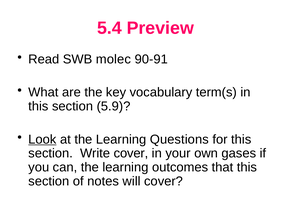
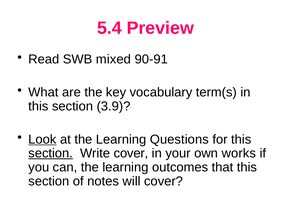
molec: molec -> mixed
5.9: 5.9 -> 3.9
section at (51, 153) underline: none -> present
gases: gases -> works
